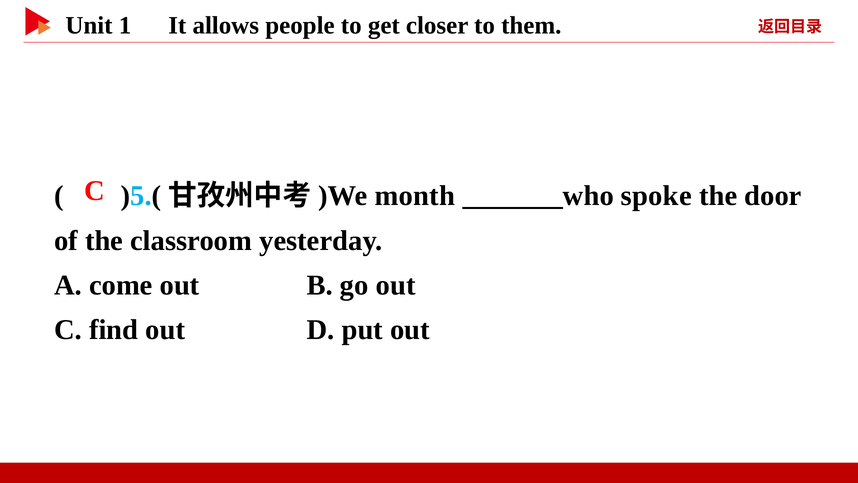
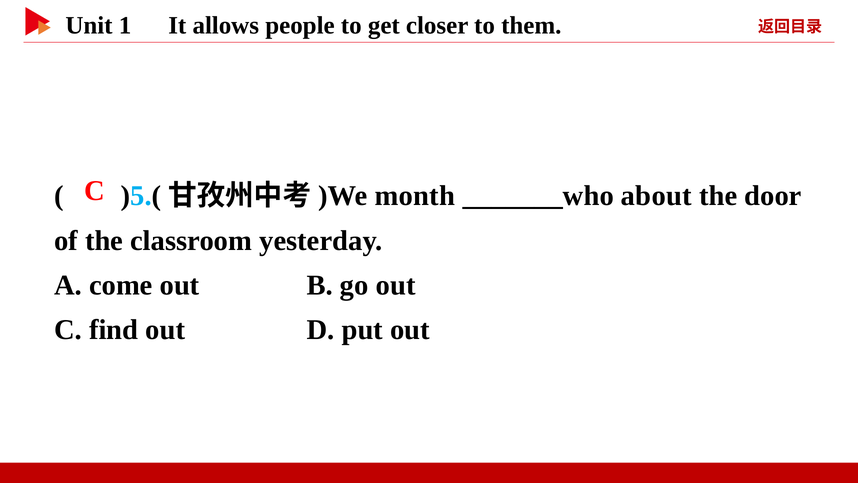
spoke: spoke -> about
